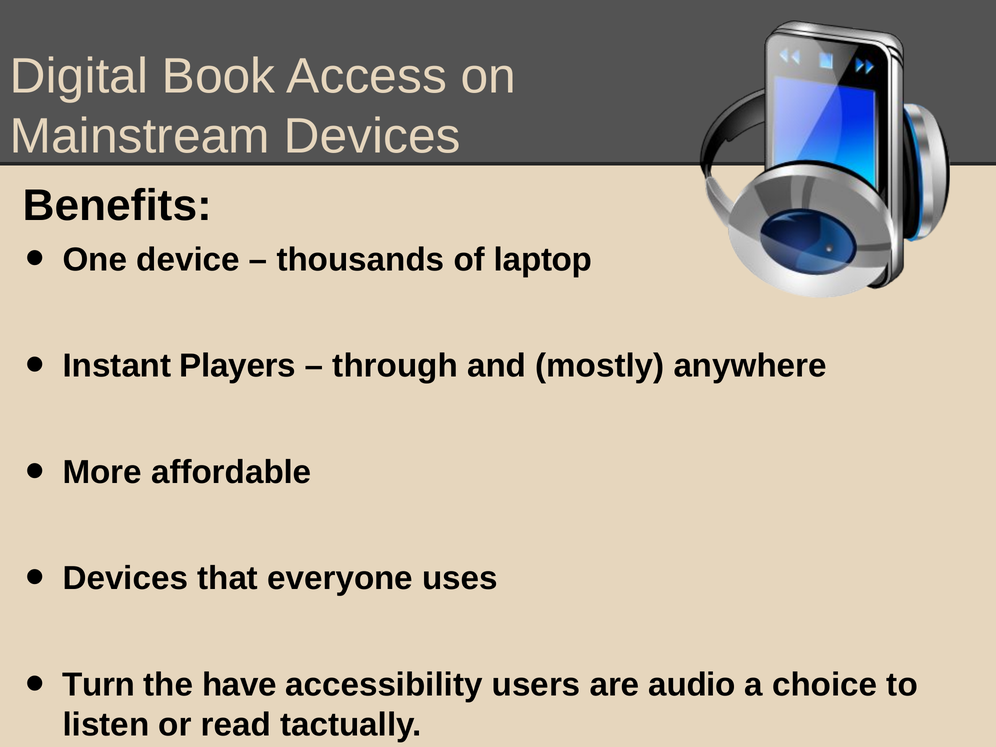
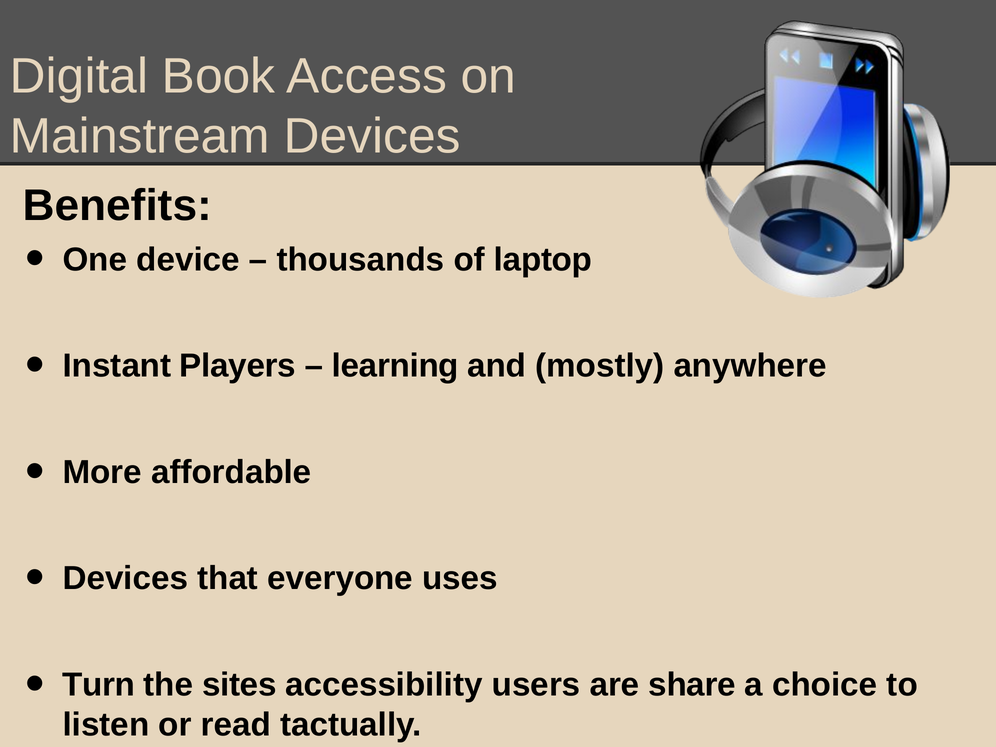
through: through -> learning
have: have -> sites
audio: audio -> share
